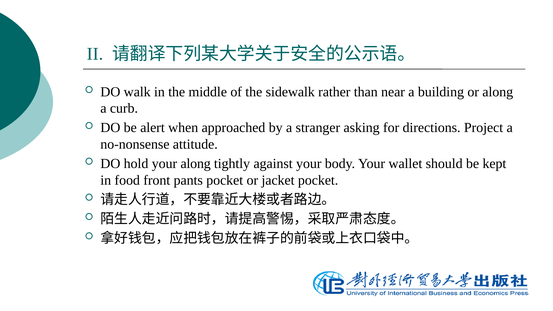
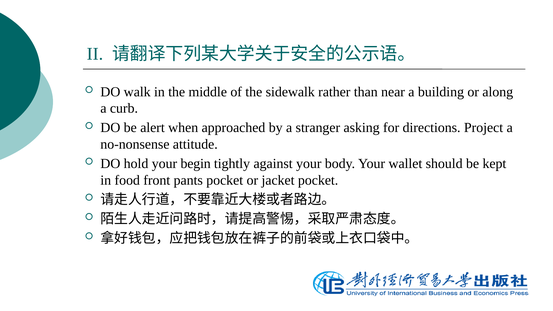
your along: along -> begin
